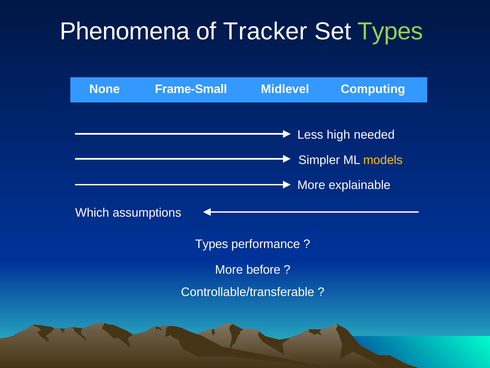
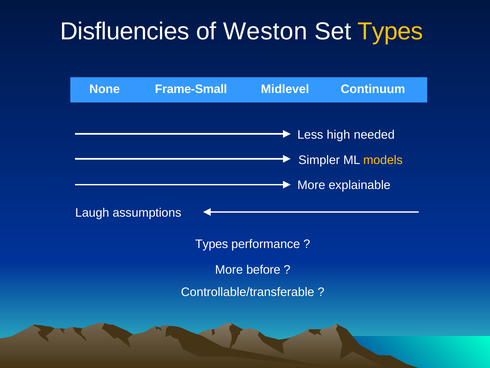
Phenomena: Phenomena -> Disfluencies
Tracker: Tracker -> Weston
Types at (390, 31) colour: light green -> yellow
Computing: Computing -> Continuum
Which: Which -> Laugh
